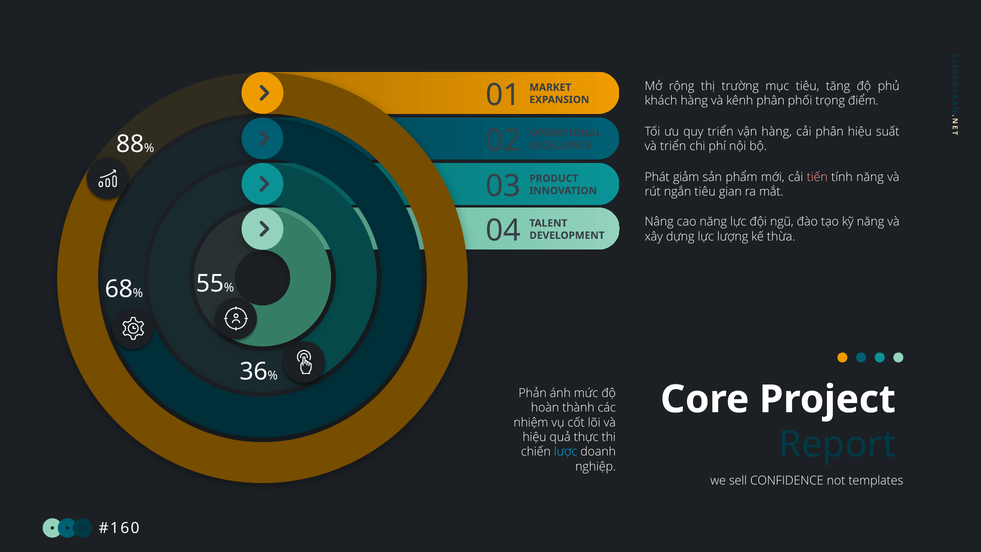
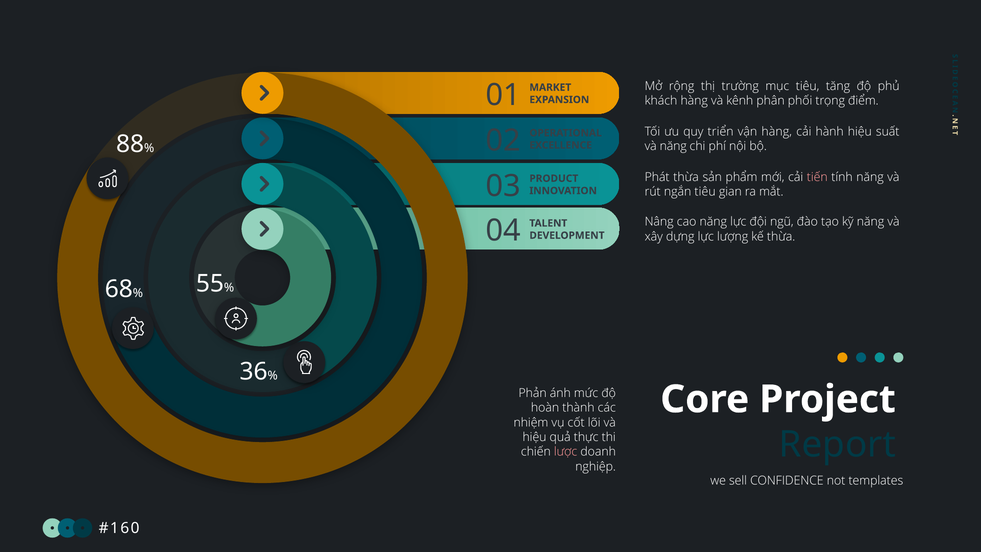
cải phân: phân -> hành
và triển: triển -> năng
Phát giảm: giảm -> thừa
lược colour: light blue -> pink
